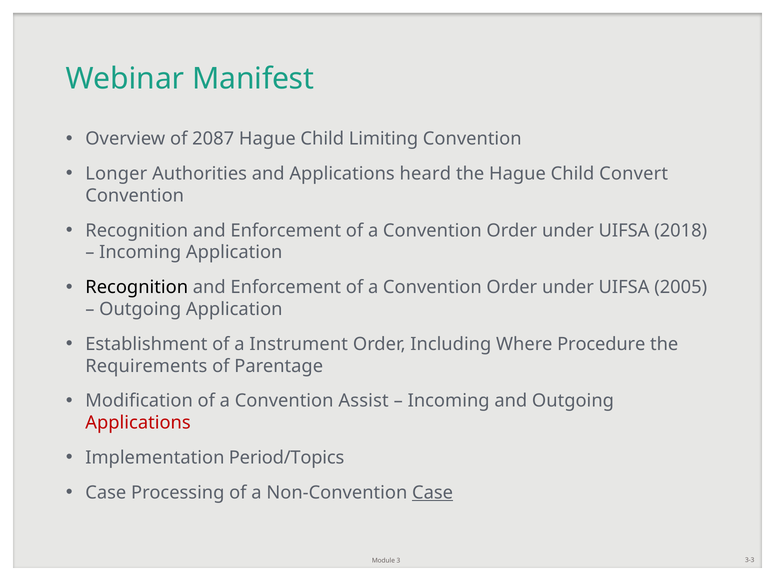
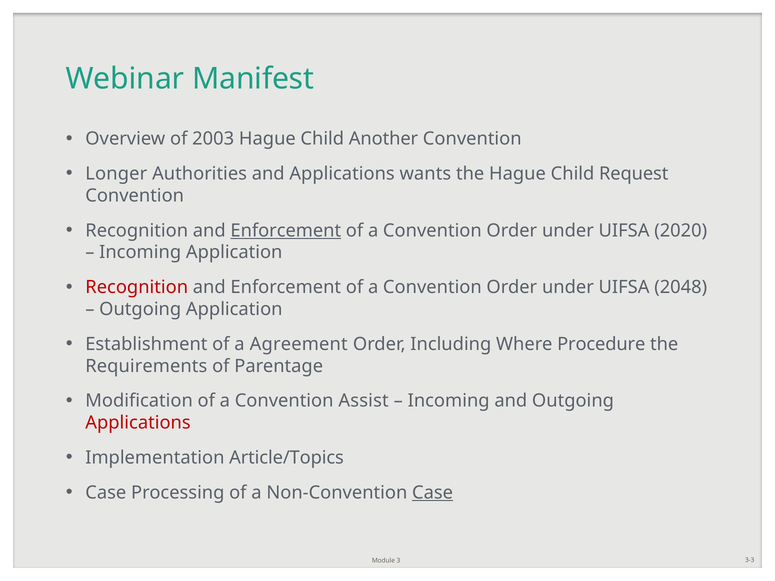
2087: 2087 -> 2003
Limiting: Limiting -> Another
heard: heard -> wants
Convert: Convert -> Request
Enforcement at (286, 231) underline: none -> present
2018: 2018 -> 2020
Recognition at (137, 287) colour: black -> red
2005: 2005 -> 2048
Instrument: Instrument -> Agreement
Period/Topics: Period/Topics -> Article/Topics
